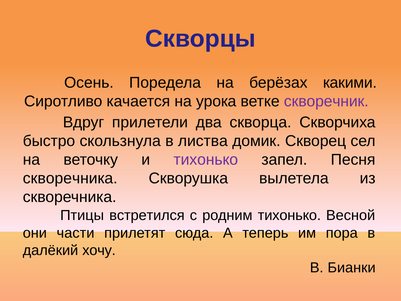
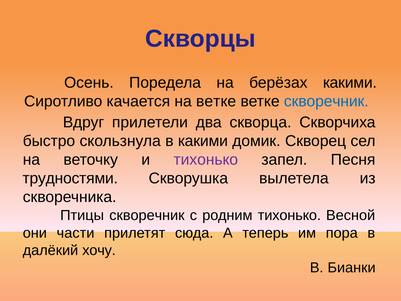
на урока: урока -> ветке
скворечник at (326, 101) colour: purple -> blue
в листва: листва -> какими
скворечника at (70, 178): скворечника -> трудностями
Птицы встретился: встретился -> скворечник
